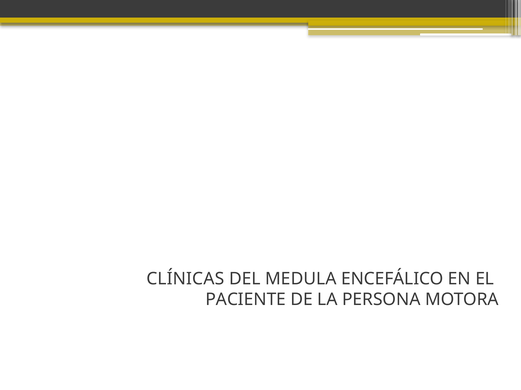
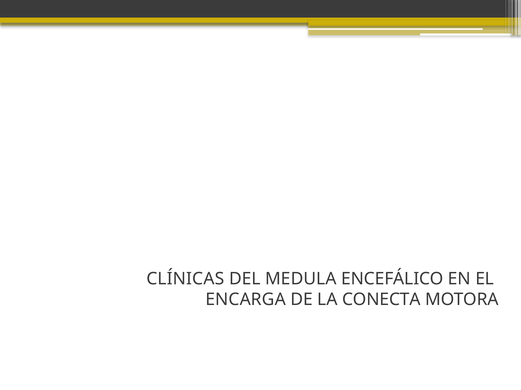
PACIENTE: PACIENTE -> ENCARGA
PERSONA: PERSONA -> CONECTA
